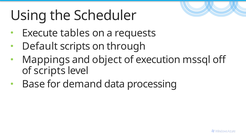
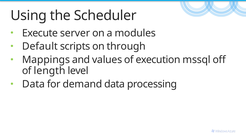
tables: tables -> server
requests: requests -> modules
object: object -> values
of scripts: scripts -> length
Base at (34, 84): Base -> Data
